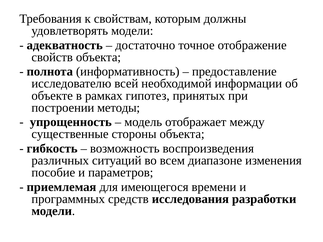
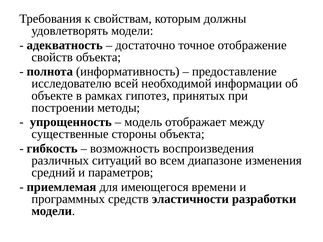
пособие: пособие -> средний
исследования: исследования -> эластичности
